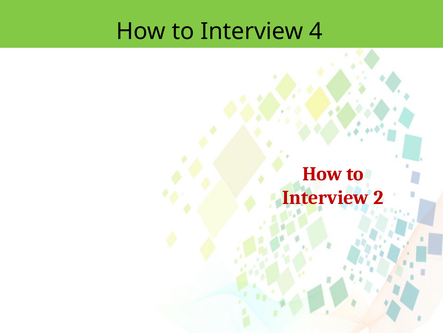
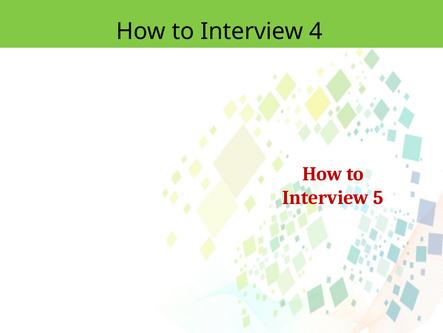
2: 2 -> 5
